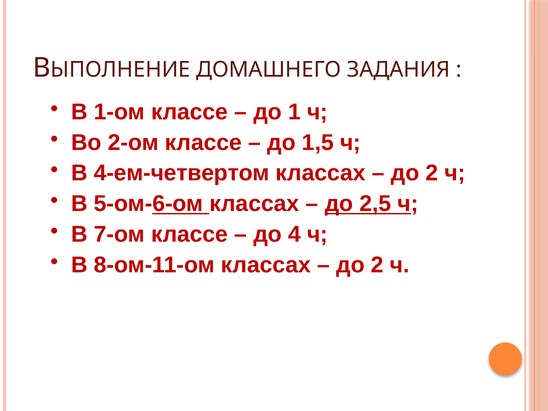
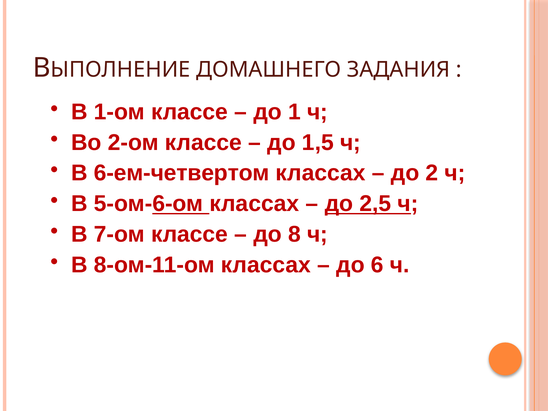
4-ем-четвертом: 4-ем-четвертом -> 6-ем-четвертом
4: 4 -> 8
2 at (377, 265): 2 -> 6
